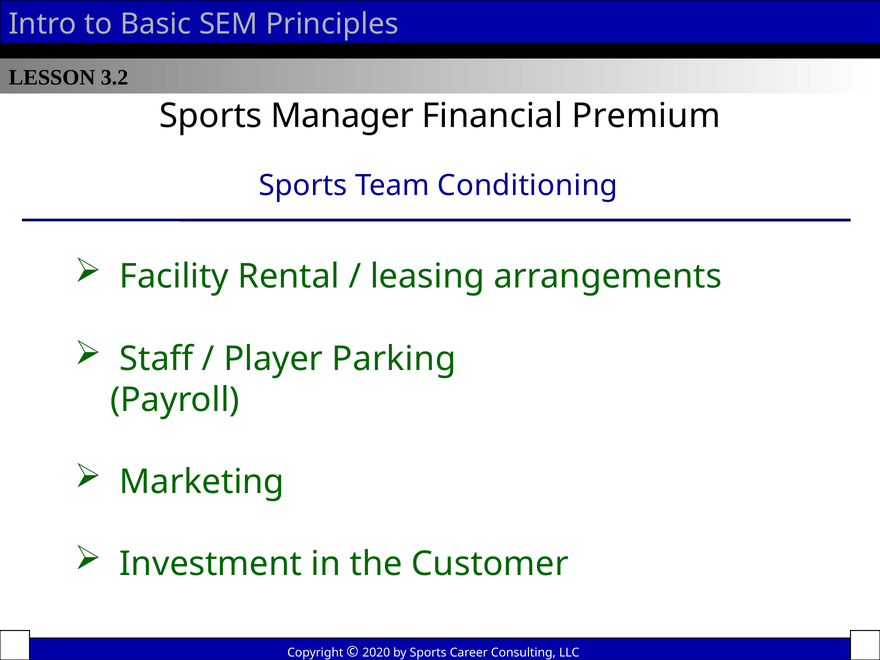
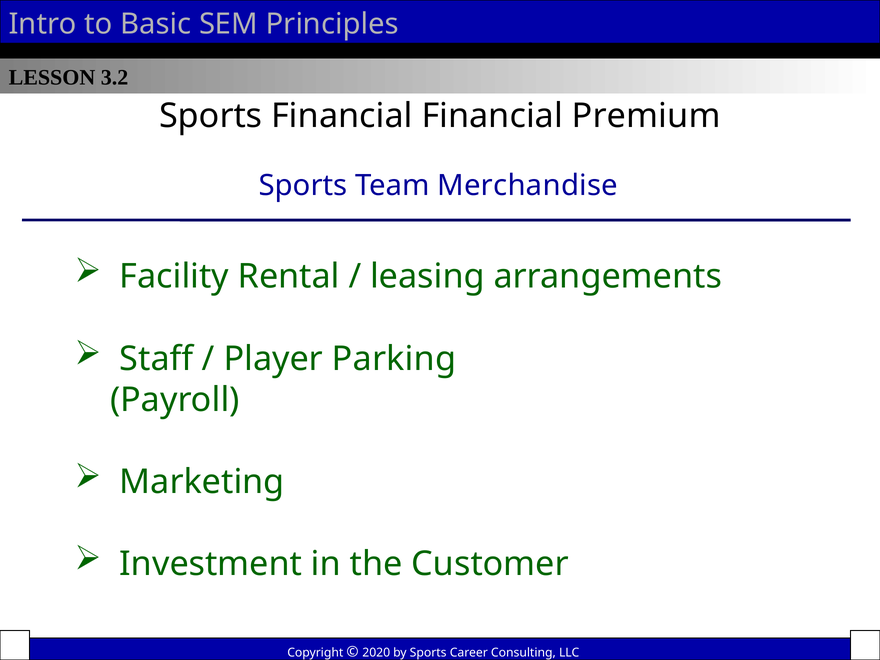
Sports Manager: Manager -> Financial
Conditioning: Conditioning -> Merchandise
